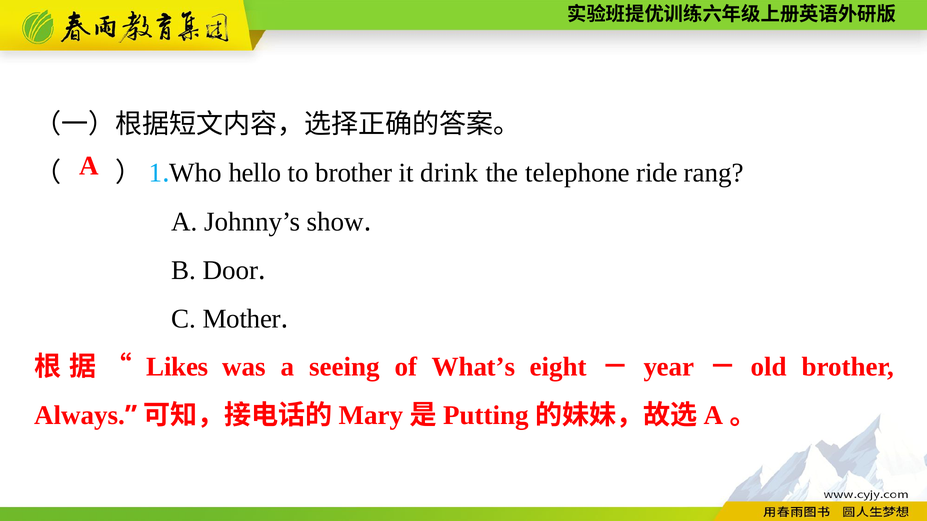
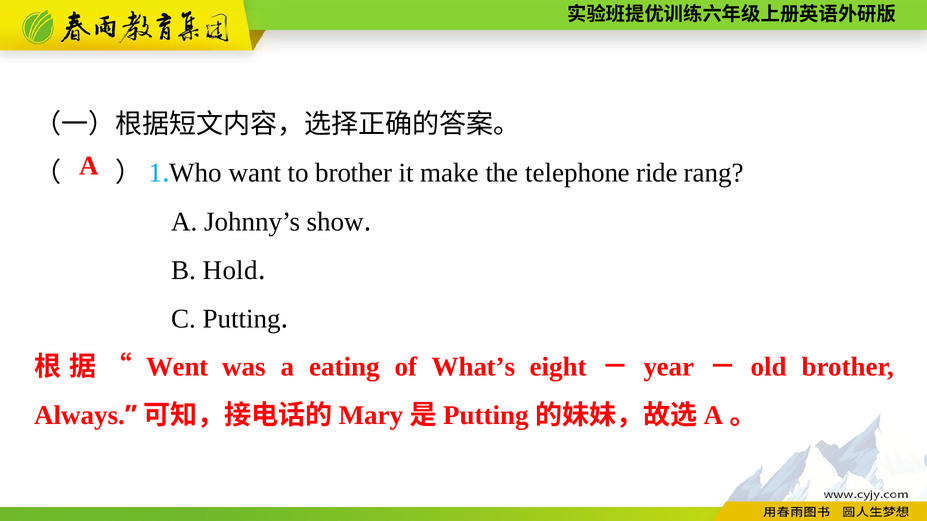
hello: hello -> want
drink: drink -> make
Door: Door -> Hold
C Mother: Mother -> Putting
Likes: Likes -> Went
seeing: seeing -> eating
